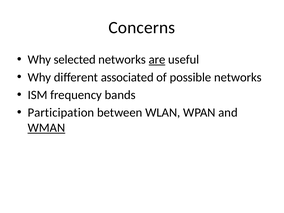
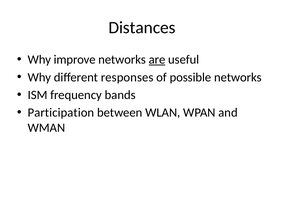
Concerns: Concerns -> Distances
selected: selected -> improve
associated: associated -> responses
WMAN underline: present -> none
